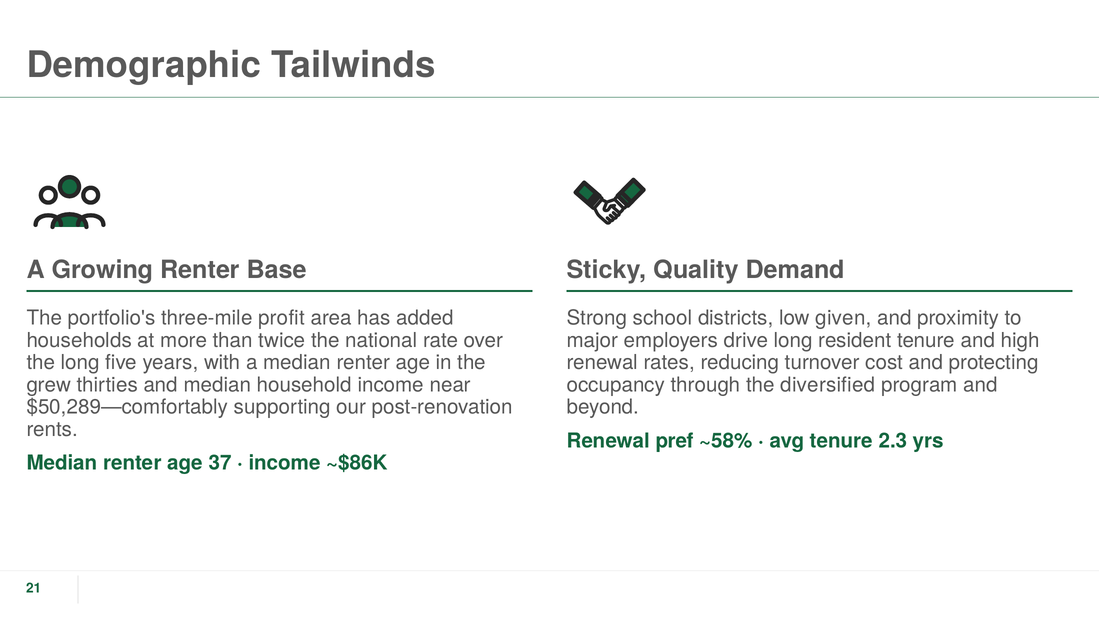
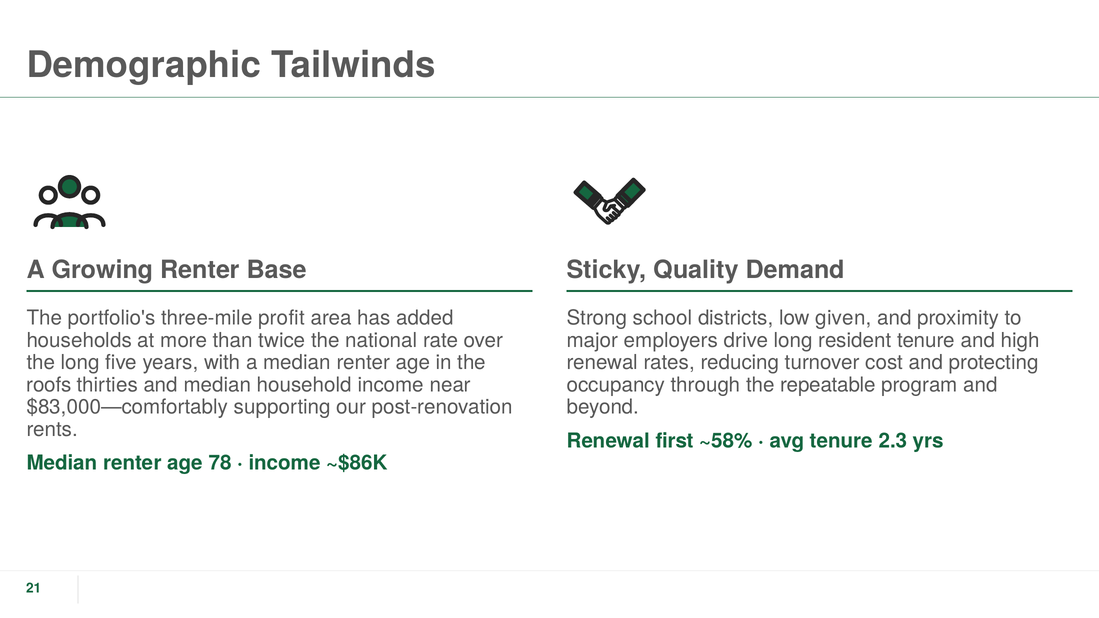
grew: grew -> roofs
diversified: diversified -> repeatable
$50,289—comfortably: $50,289—comfortably -> $83,000—comfortably
pref: pref -> first
37: 37 -> 78
